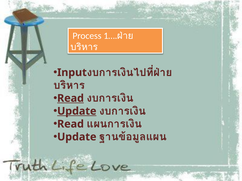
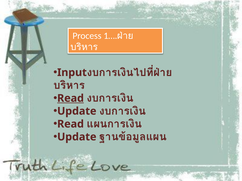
Update at (77, 111) underline: present -> none
